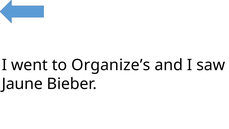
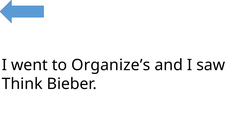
Jaune: Jaune -> Think
